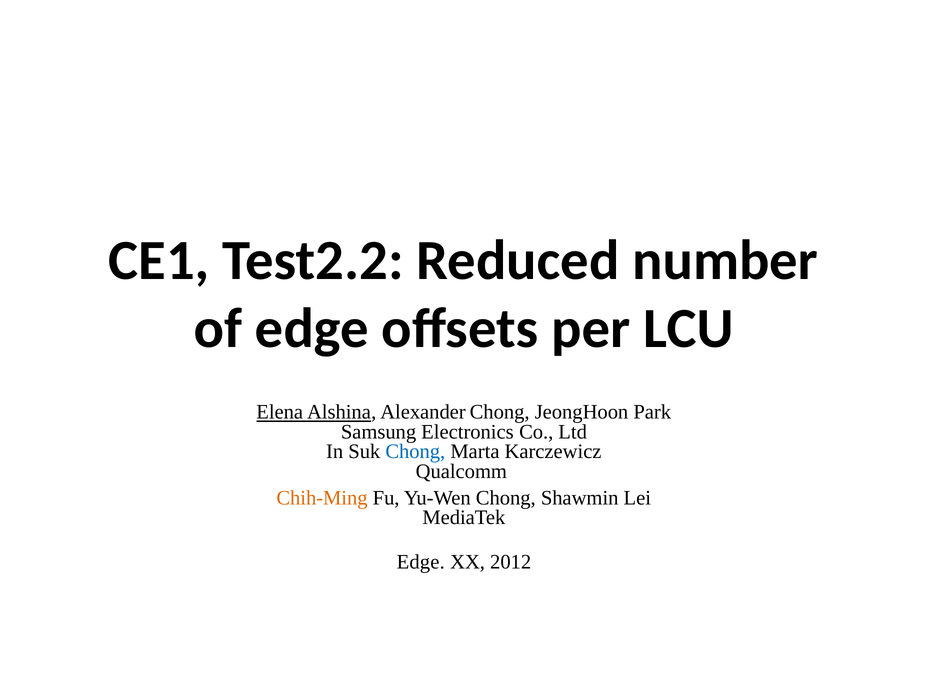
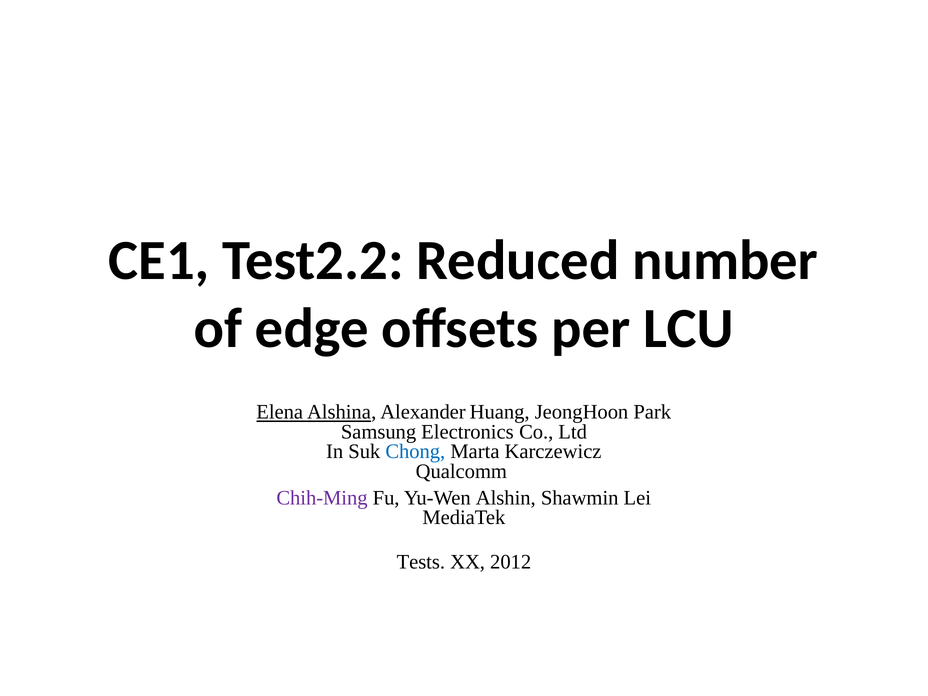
Alexander Chong: Chong -> Huang
Chih-Ming colour: orange -> purple
Yu-Wen Chong: Chong -> Alshin
Edge at (421, 562): Edge -> Tests
